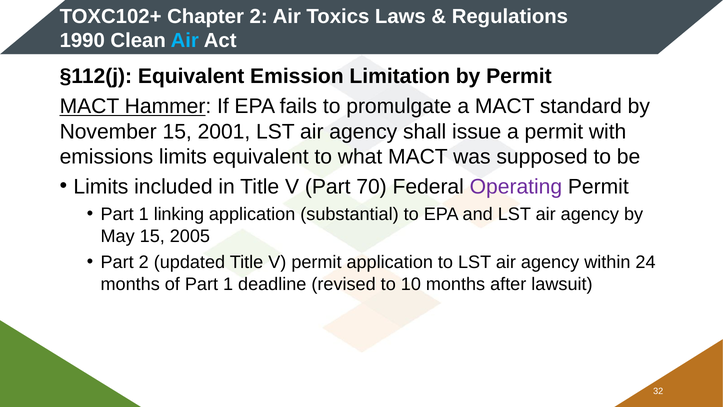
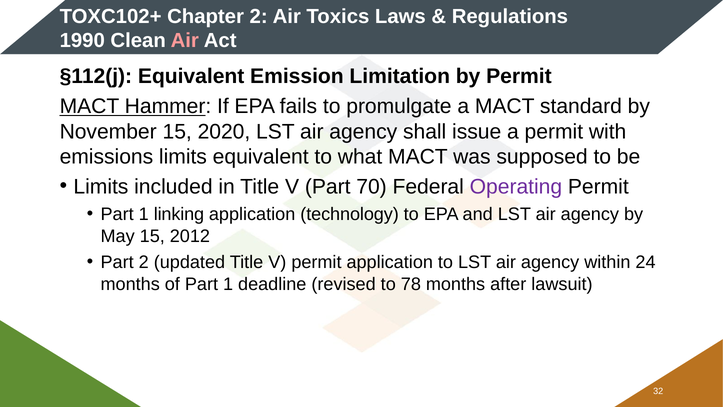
Air at (185, 41) colour: light blue -> pink
2001: 2001 -> 2020
substantial: substantial -> technology
2005: 2005 -> 2012
10: 10 -> 78
